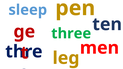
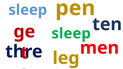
three at (71, 34): three -> sleep
